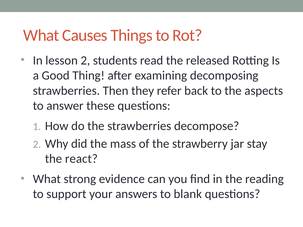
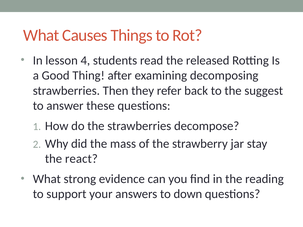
lesson 2: 2 -> 4
aspects: aspects -> suggest
blank: blank -> down
